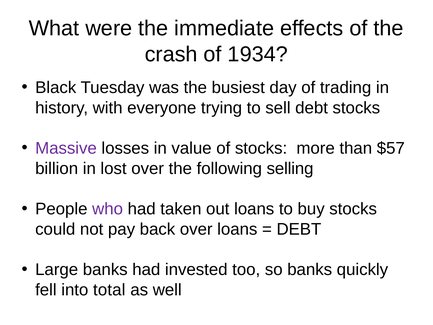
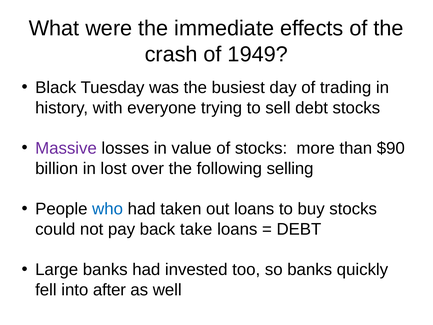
1934: 1934 -> 1949
$57: $57 -> $90
who colour: purple -> blue
back over: over -> take
total: total -> after
